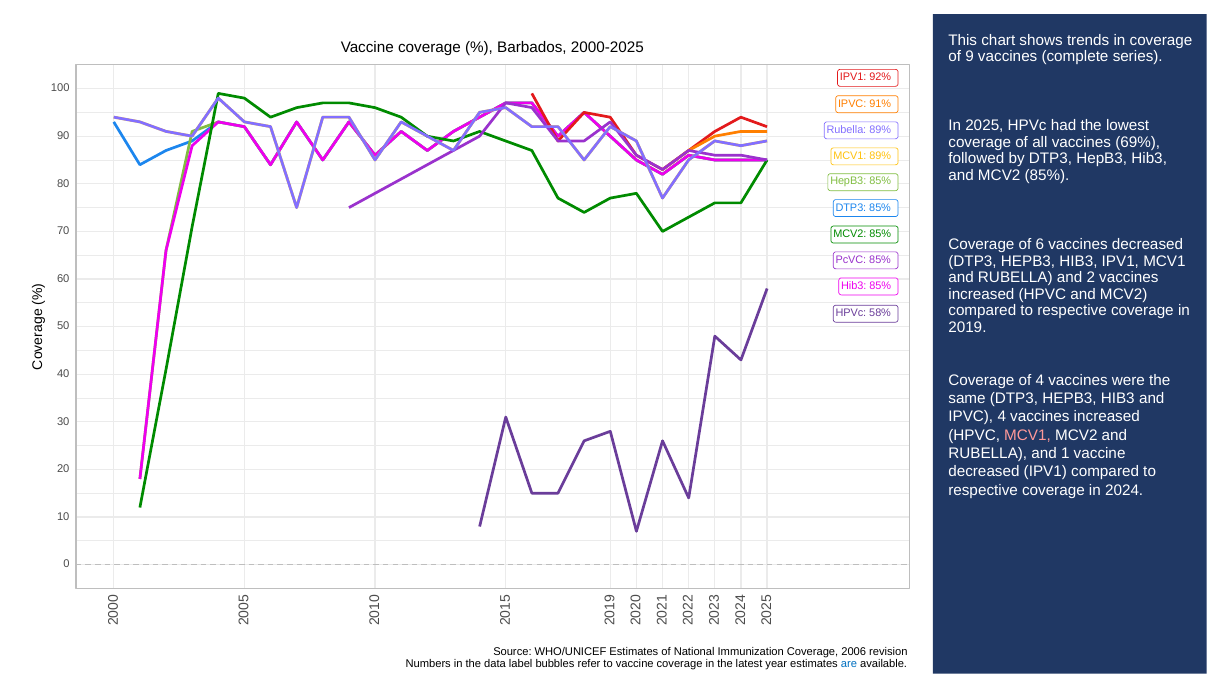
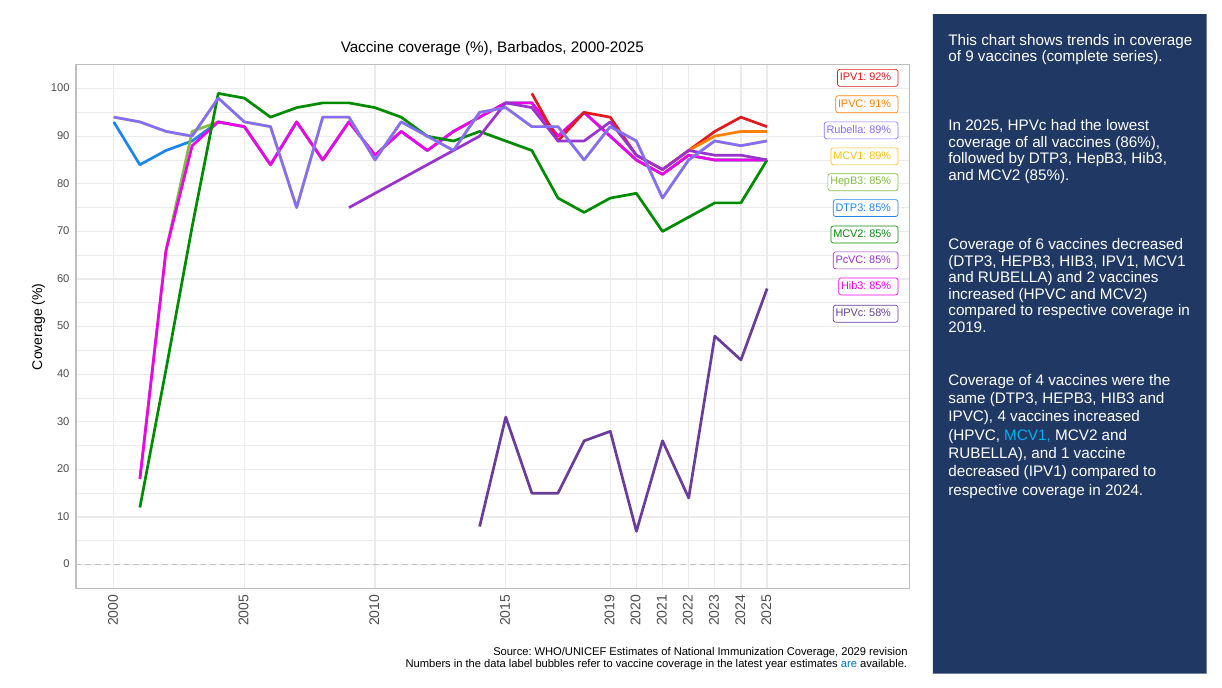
69%: 69% -> 86%
MCV1 at (1028, 435) colour: pink -> light blue
2006: 2006 -> 2029
